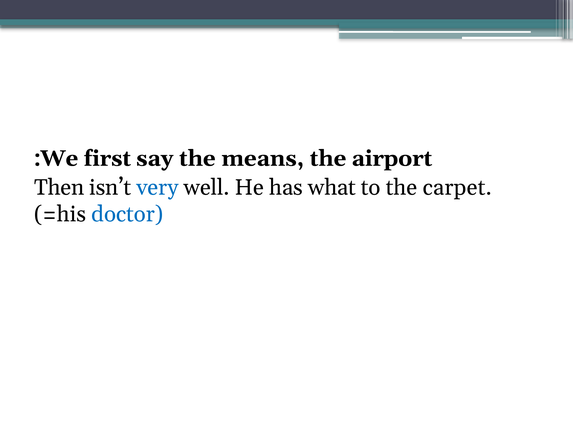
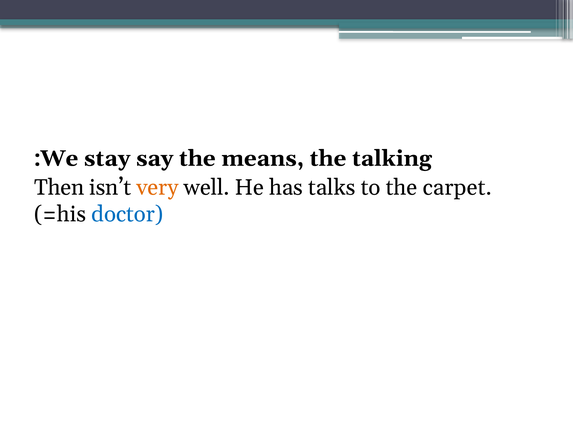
first: first -> stay
airport: airport -> talking
very colour: blue -> orange
what: what -> talks
